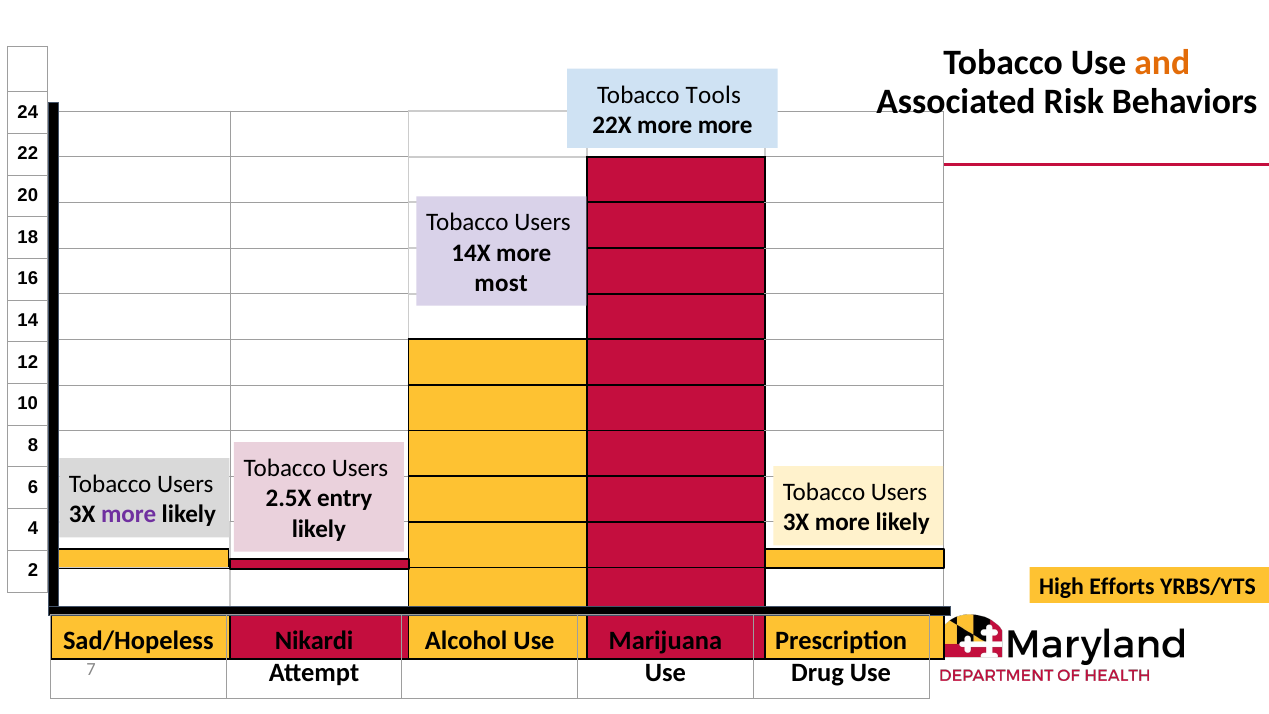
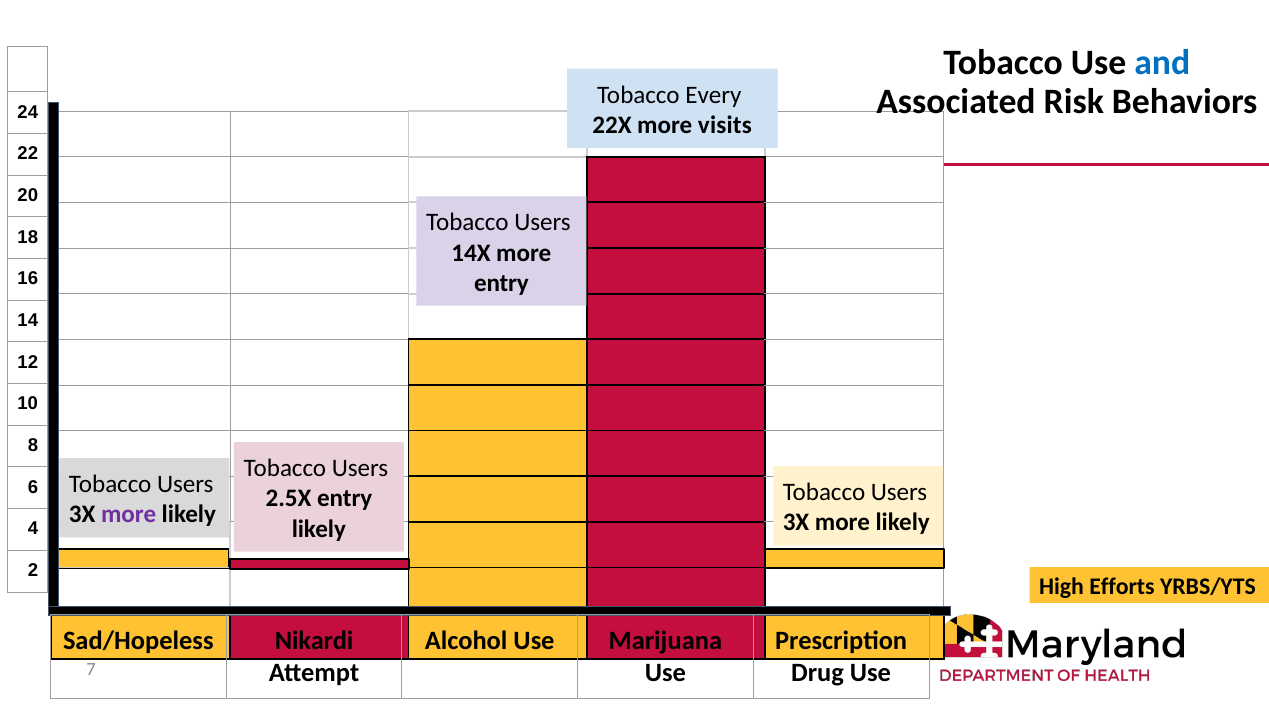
and colour: orange -> blue
Tools: Tools -> Every
more more: more -> visits
most at (501, 283): most -> entry
